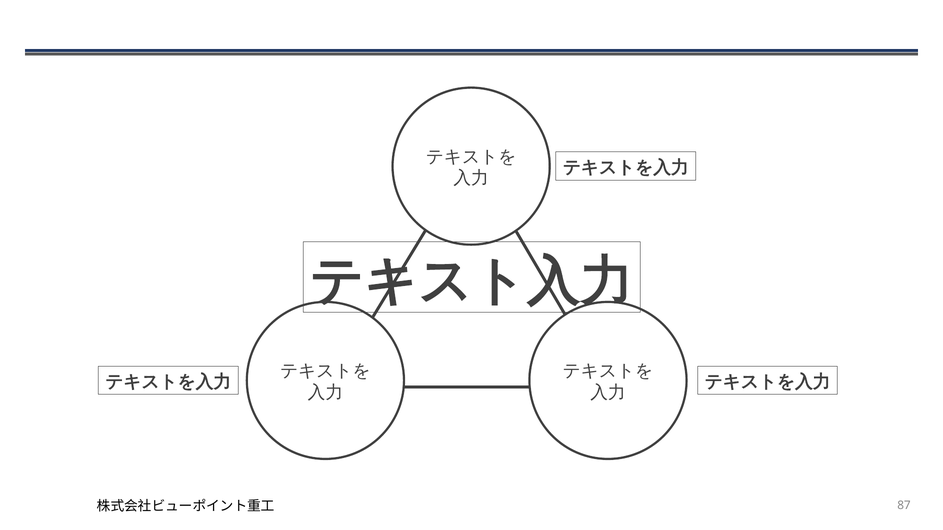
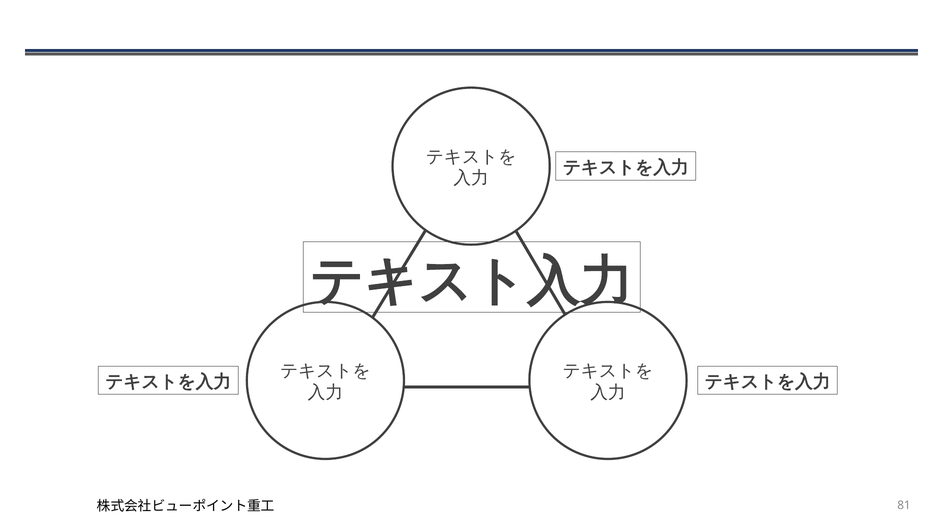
87: 87 -> 81
